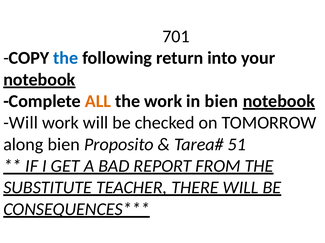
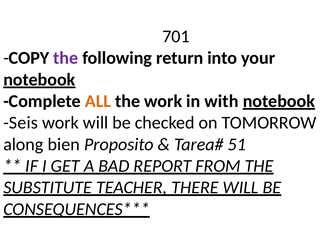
the at (66, 58) colour: blue -> purple
in bien: bien -> with
Will at (21, 123): Will -> Seis
